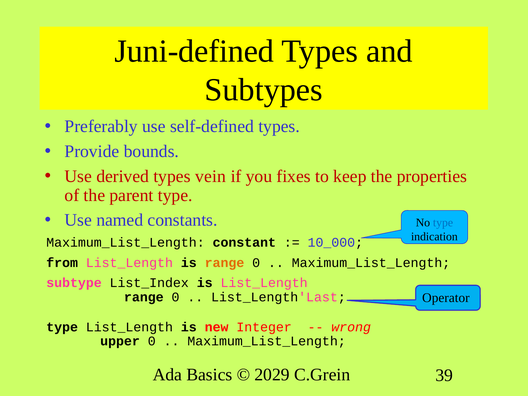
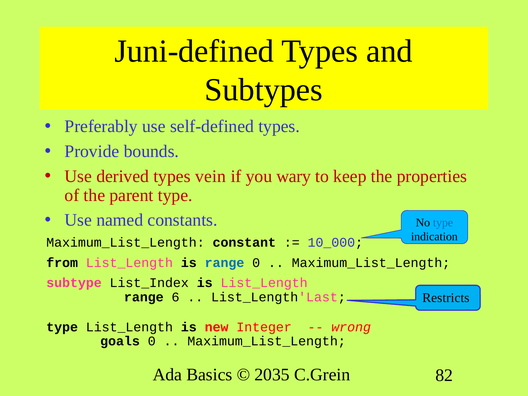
fixes: fixes -> wary
range at (224, 263) colour: orange -> blue
Operator: Operator -> Restricts
0 at (175, 297): 0 -> 6
upper: upper -> goals
2029: 2029 -> 2035
39: 39 -> 82
